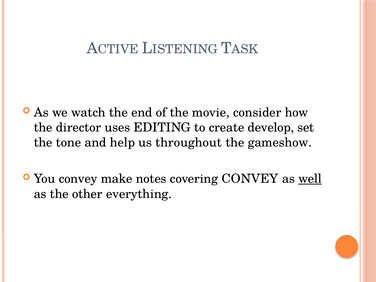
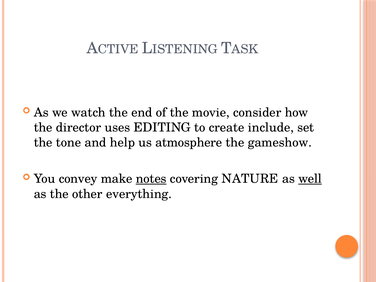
develop: develop -> include
throughout: throughout -> atmosphere
notes underline: none -> present
covering CONVEY: CONVEY -> NATURE
